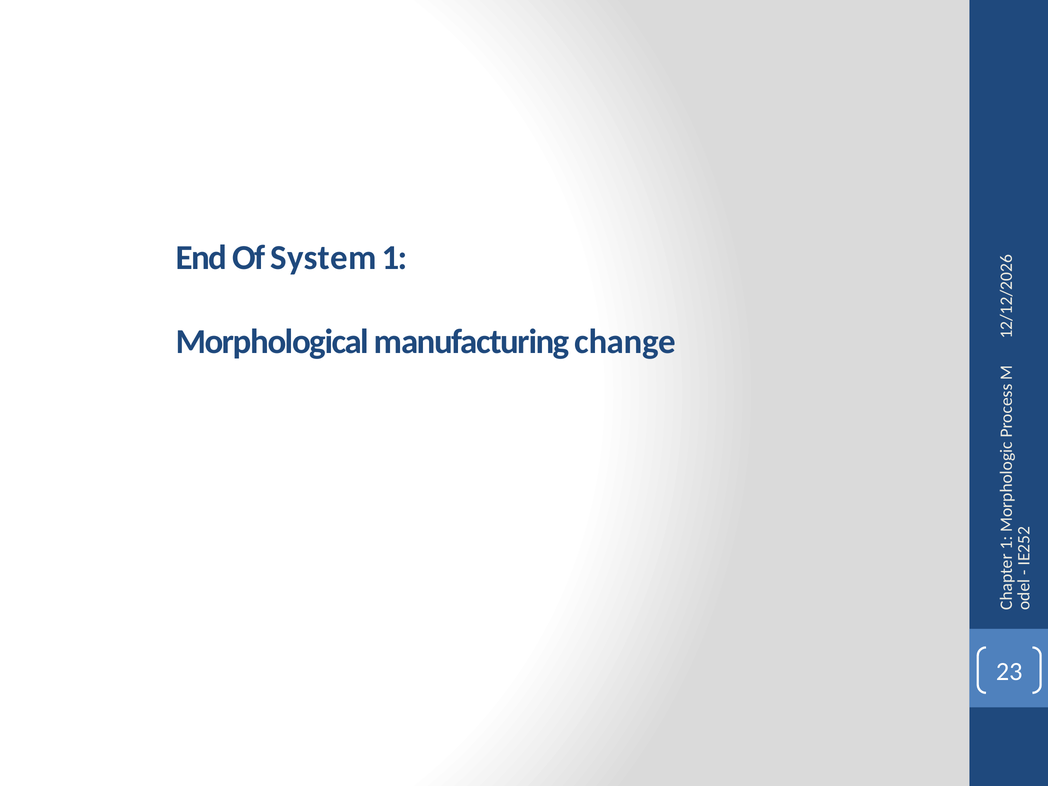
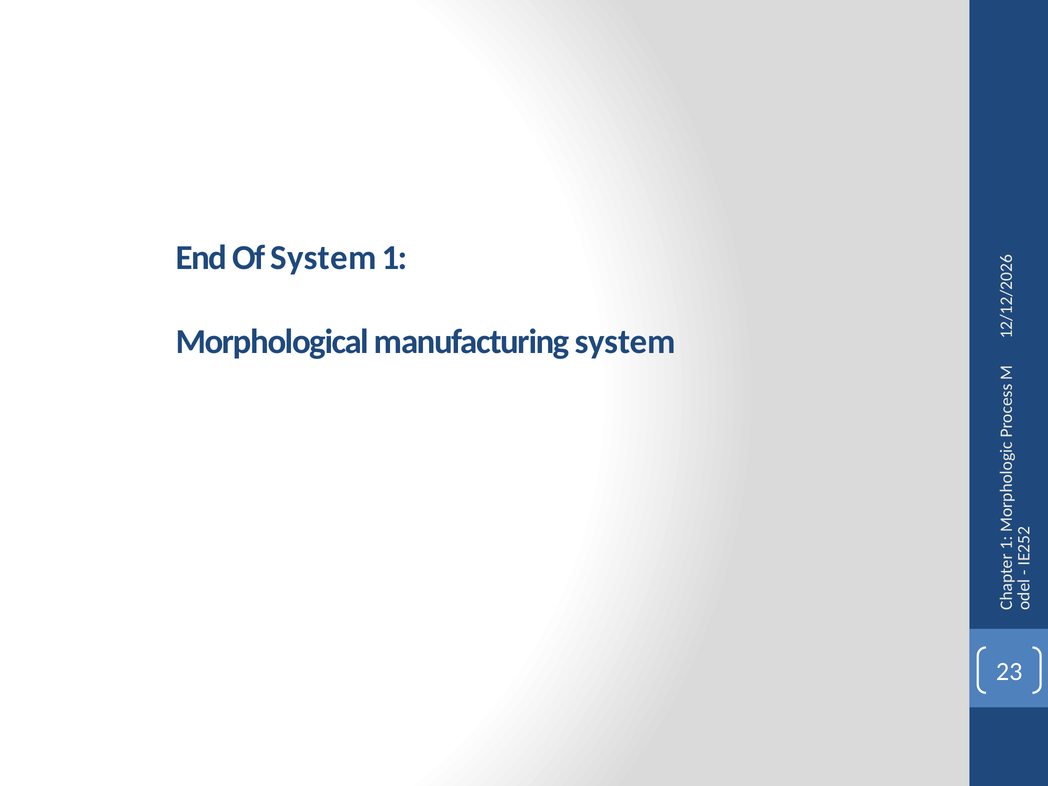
manufacturing change: change -> system
